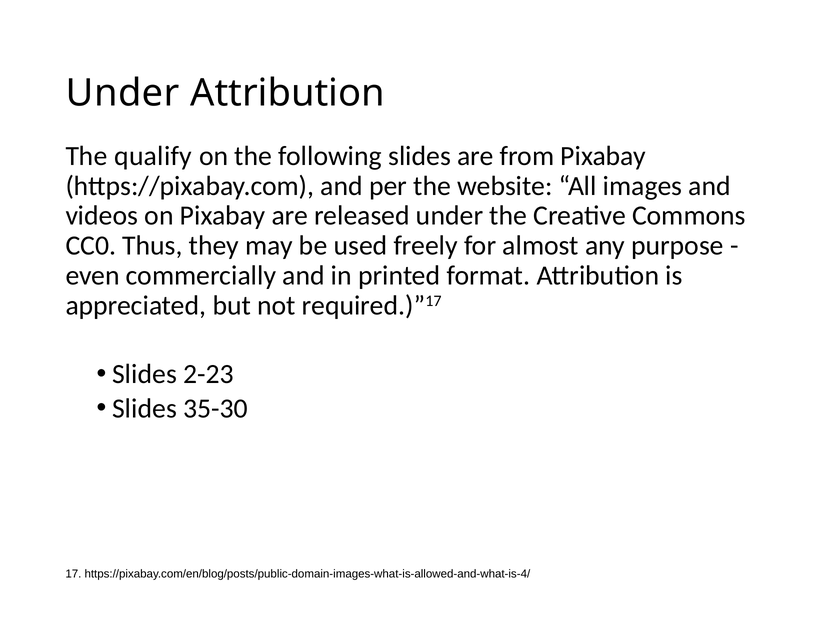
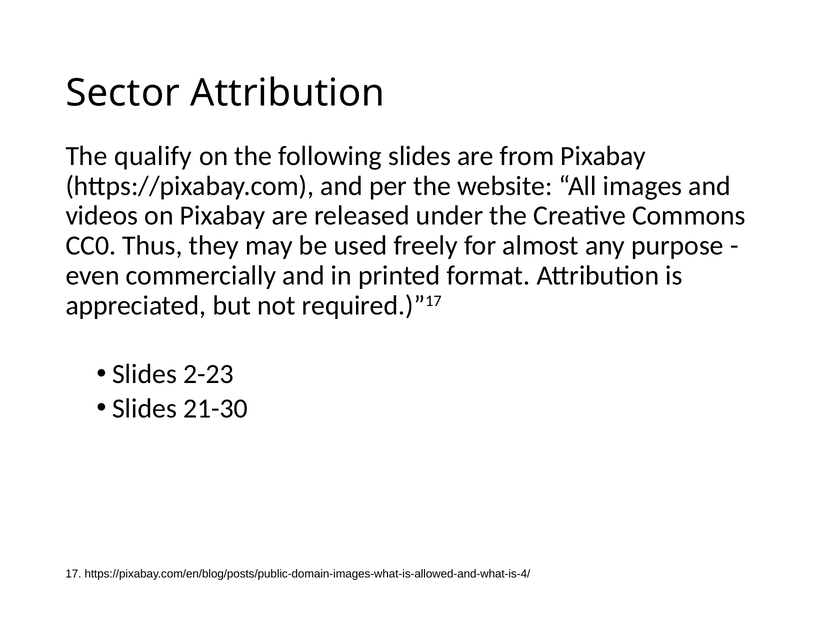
Under at (123, 93): Under -> Sector
35-30: 35-30 -> 21-30
